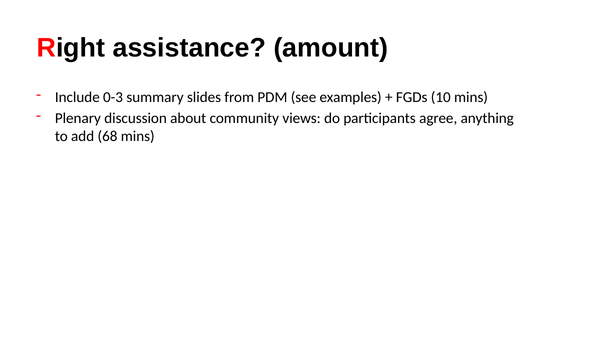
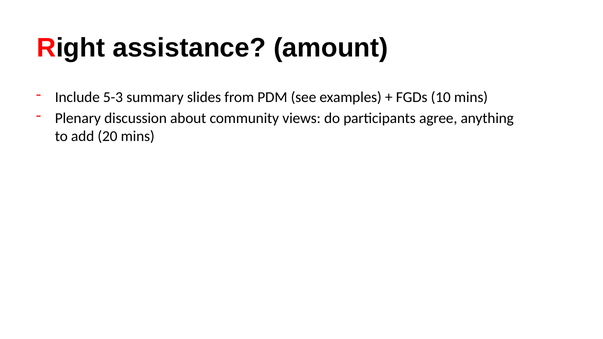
0-3: 0-3 -> 5-3
68: 68 -> 20
